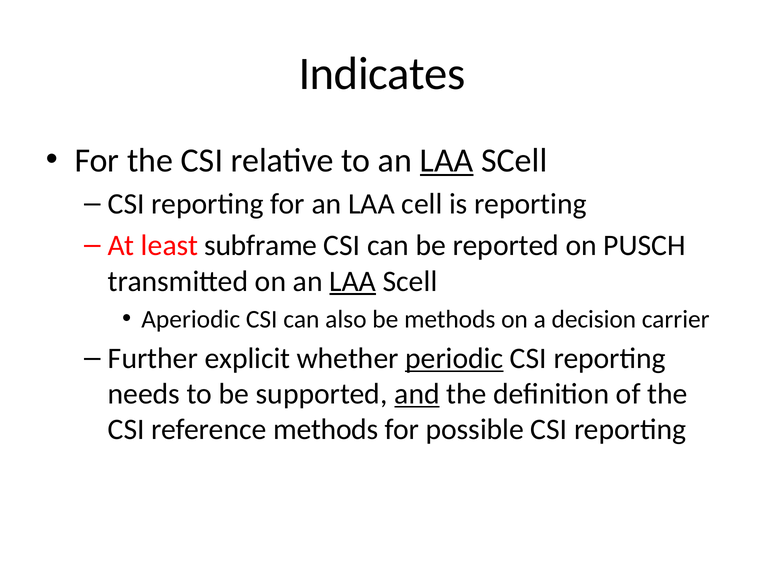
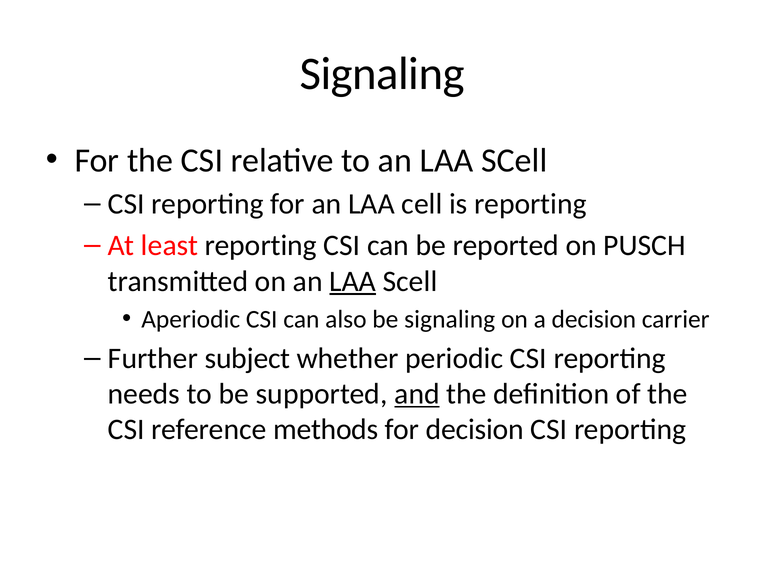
Indicates at (382, 74): Indicates -> Signaling
LAA at (447, 160) underline: present -> none
least subframe: subframe -> reporting
be methods: methods -> signaling
explicit: explicit -> subject
periodic underline: present -> none
for possible: possible -> decision
